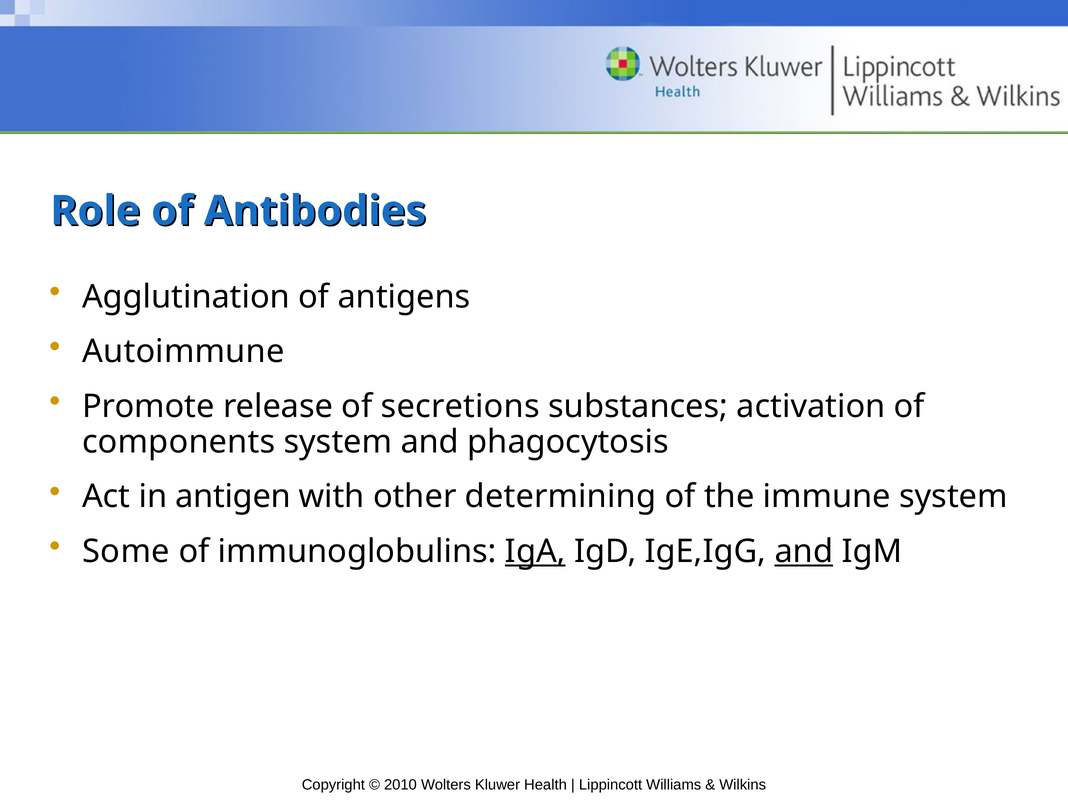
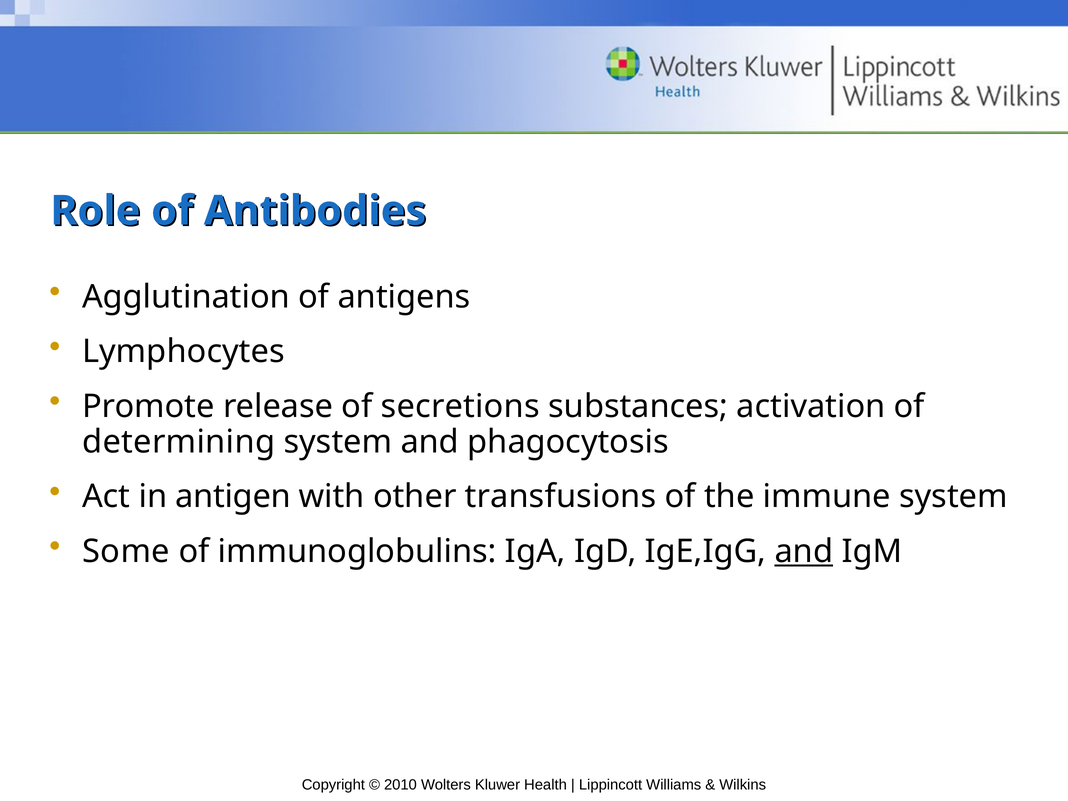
Autoimmune: Autoimmune -> Lymphocytes
components: components -> determining
determining: determining -> transfusions
IgA underline: present -> none
